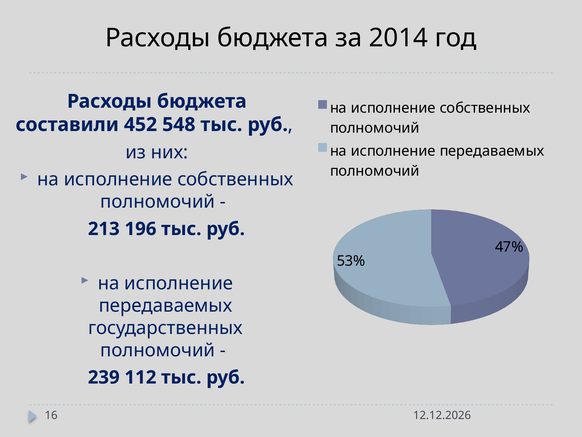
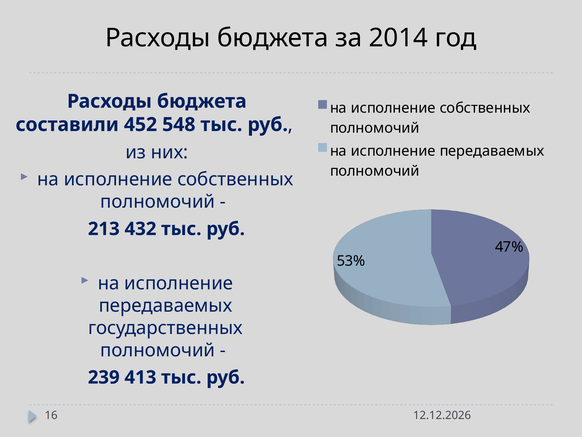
196: 196 -> 432
112: 112 -> 413
